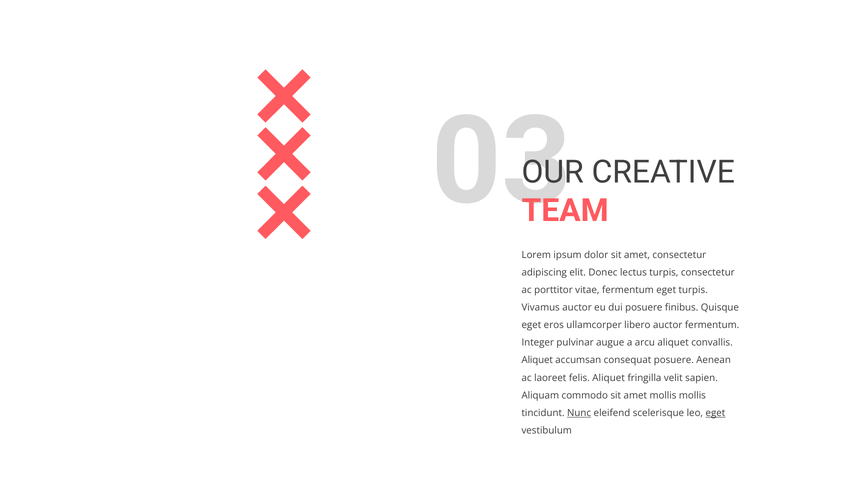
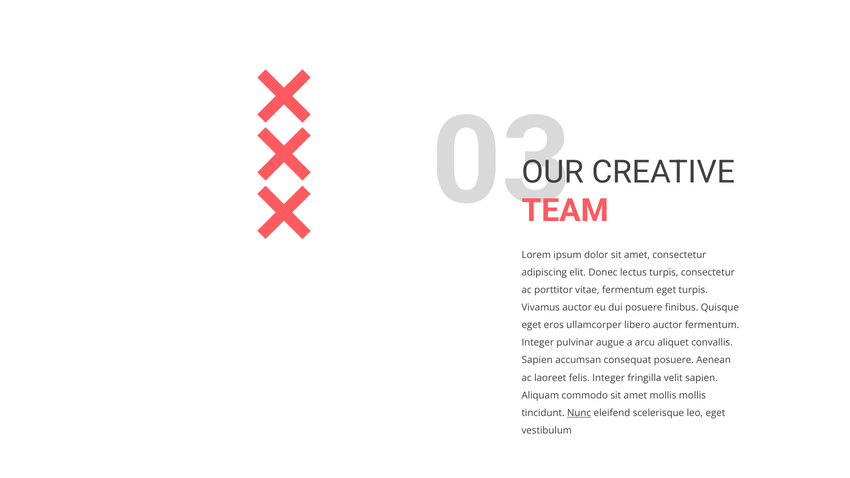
Aliquet at (537, 360): Aliquet -> Sapien
felis Aliquet: Aliquet -> Integer
eget at (715, 413) underline: present -> none
